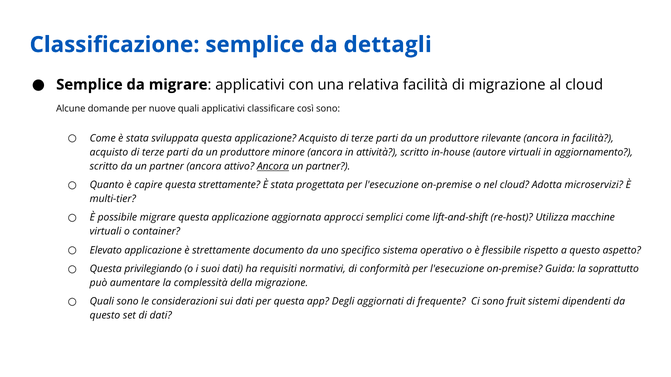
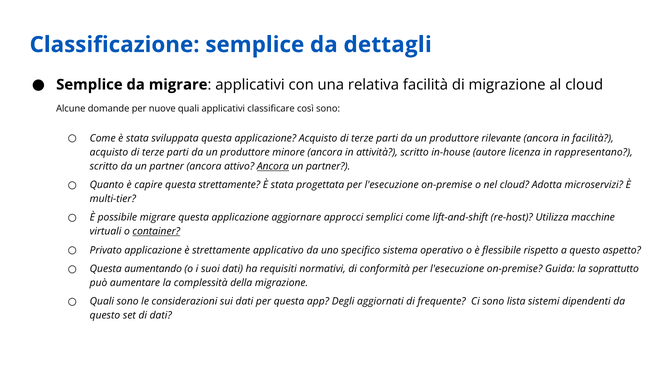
autore virtuali: virtuali -> licenza
aggiornamento: aggiornamento -> rappresentano
aggiornata: aggiornata -> aggiornare
container underline: none -> present
Elevato: Elevato -> Privato
documento: documento -> applicativo
privilegiando: privilegiando -> aumentando
fruit: fruit -> lista
